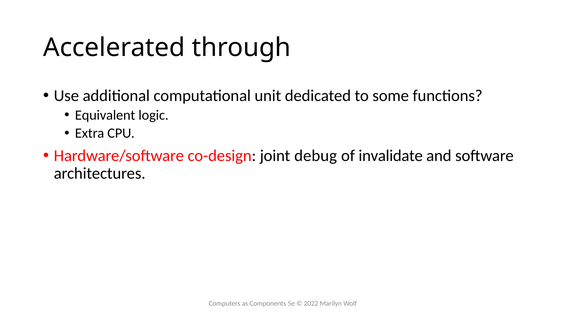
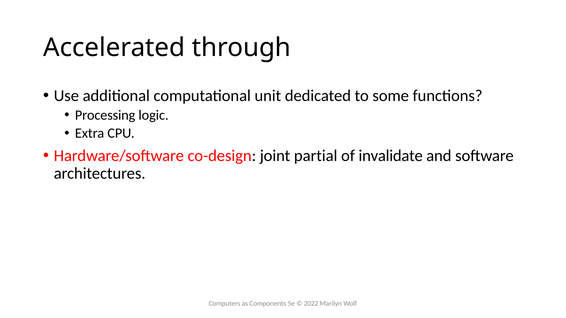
Equivalent: Equivalent -> Processing
debug: debug -> partial
